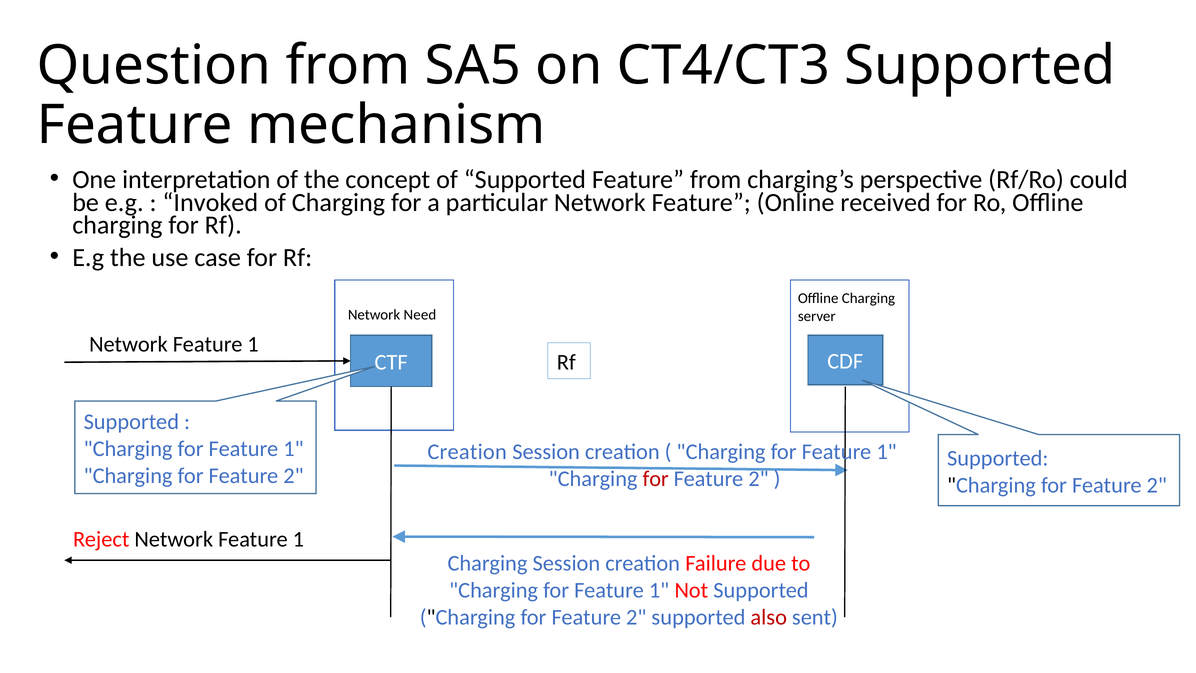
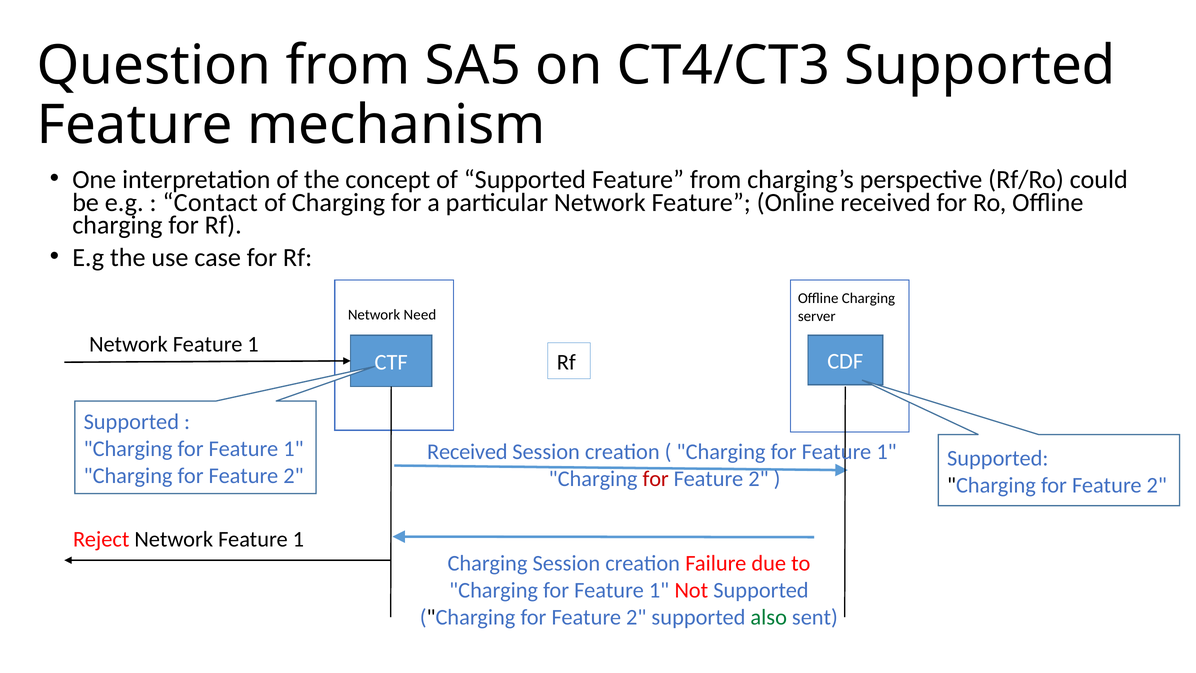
Invoked: Invoked -> Contact
Creation at (467, 452): Creation -> Received
also colour: red -> green
